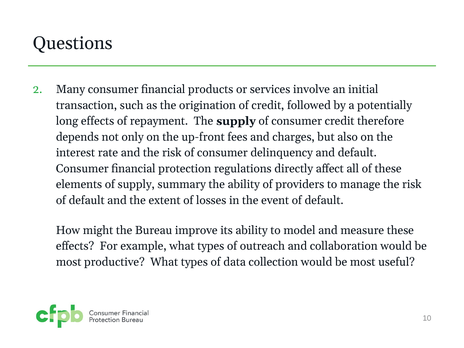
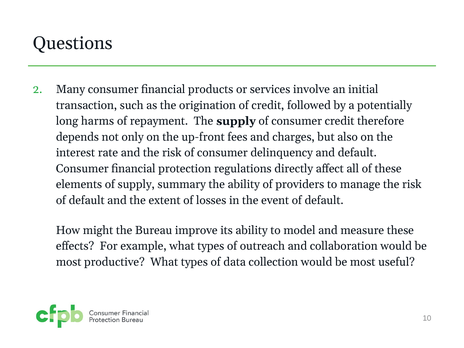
long effects: effects -> harms
